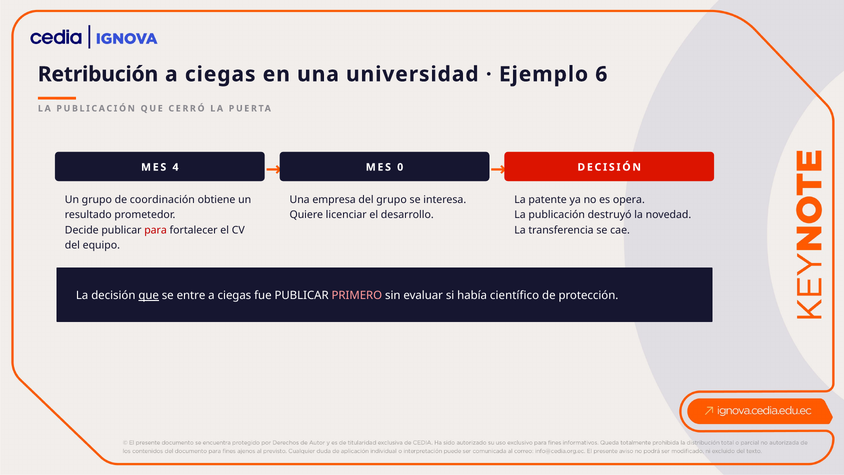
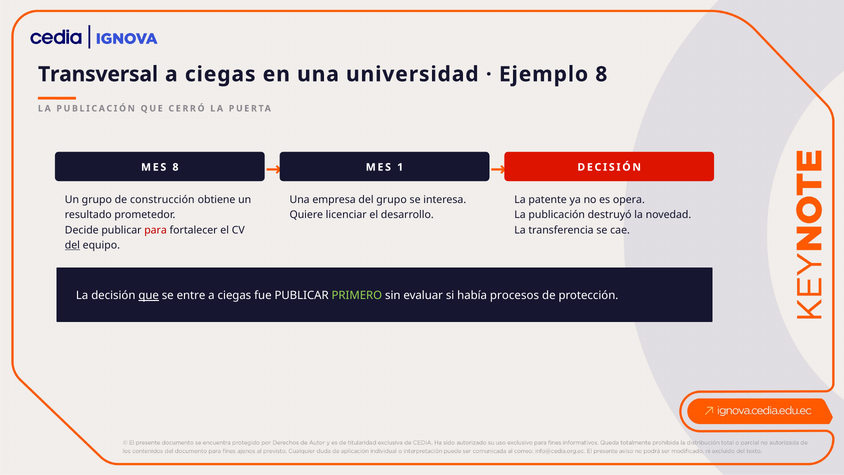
Retribución: Retribución -> Transversal
Ejemplo 6: 6 -> 8
0: 0 -> 1
MES 4: 4 -> 8
coordinación: coordinación -> construcción
del at (72, 245) underline: none -> present
PRIMERO colour: pink -> light green
científico: científico -> procesos
